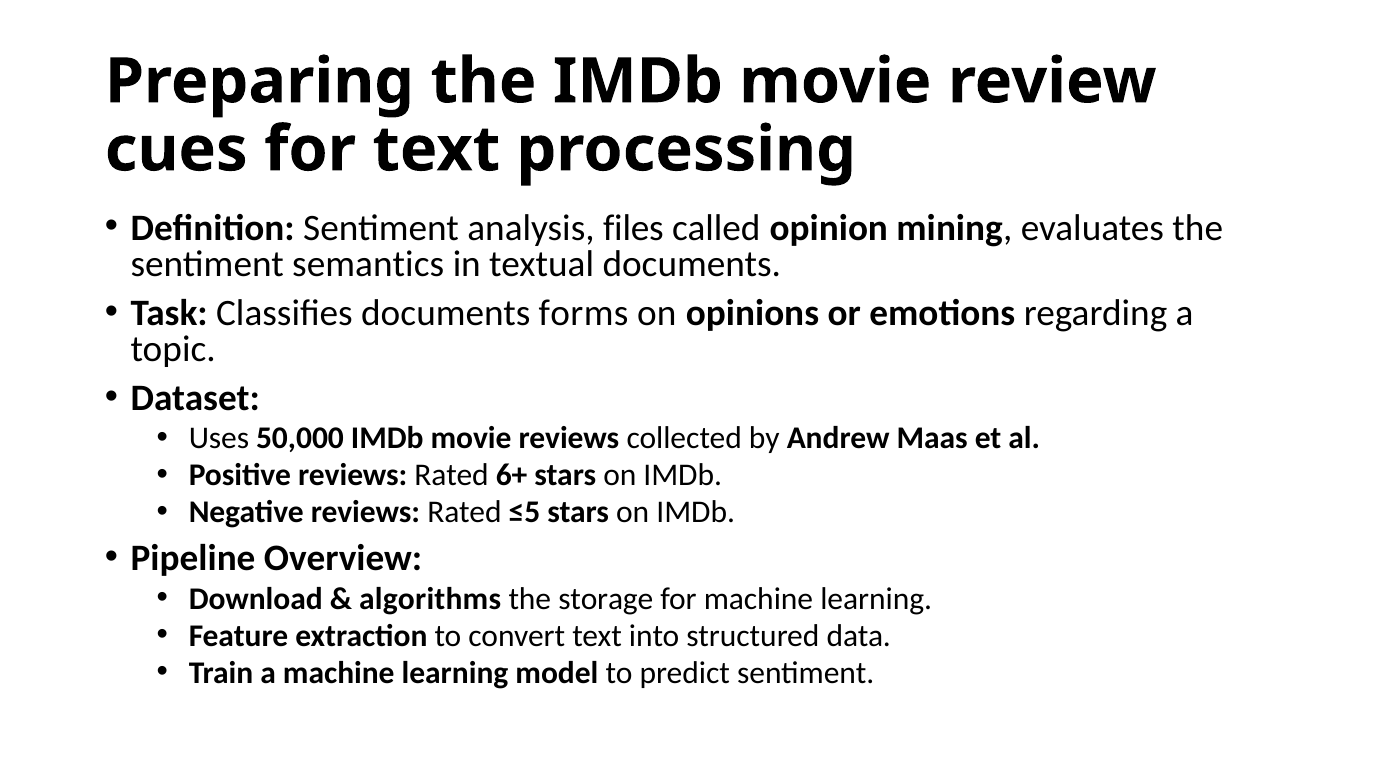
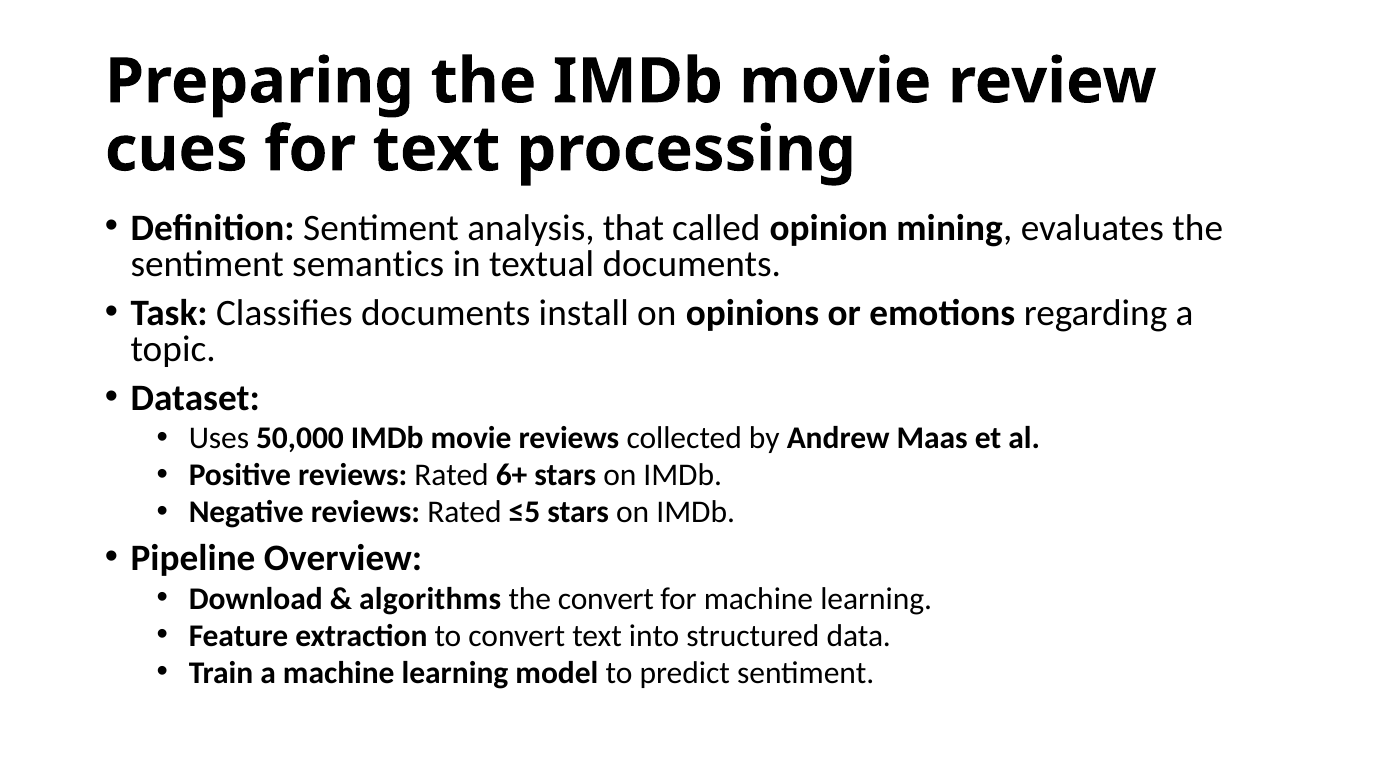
files: files -> that
forms: forms -> install
the storage: storage -> convert
